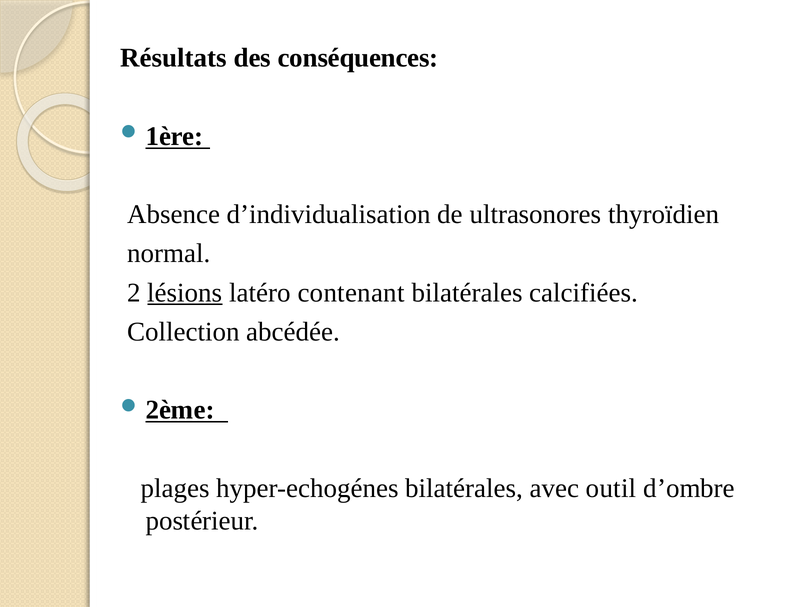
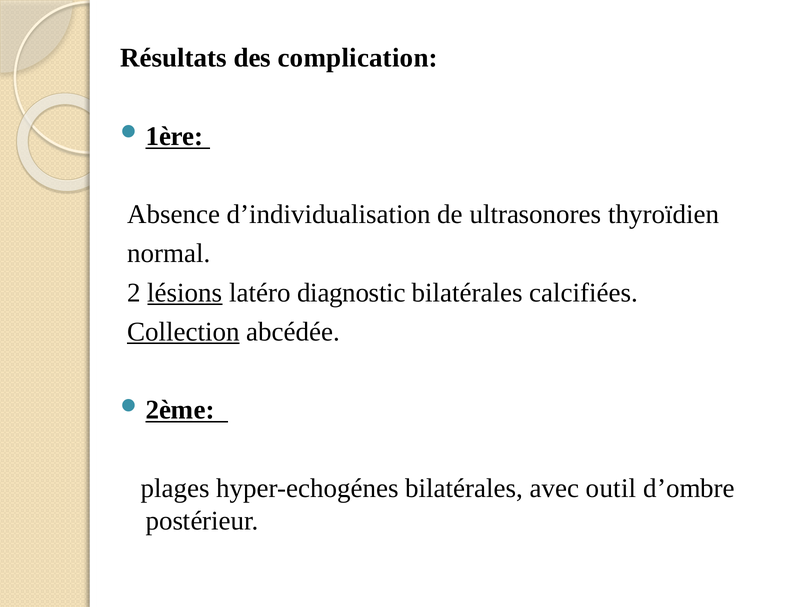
conséquences: conséquences -> complication
contenant: contenant -> diagnostic
Collection underline: none -> present
